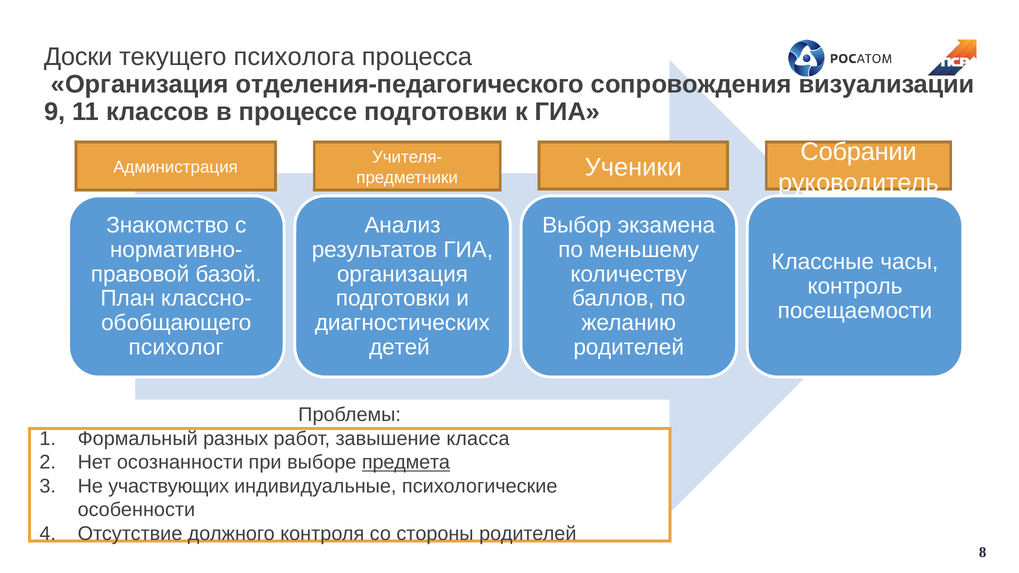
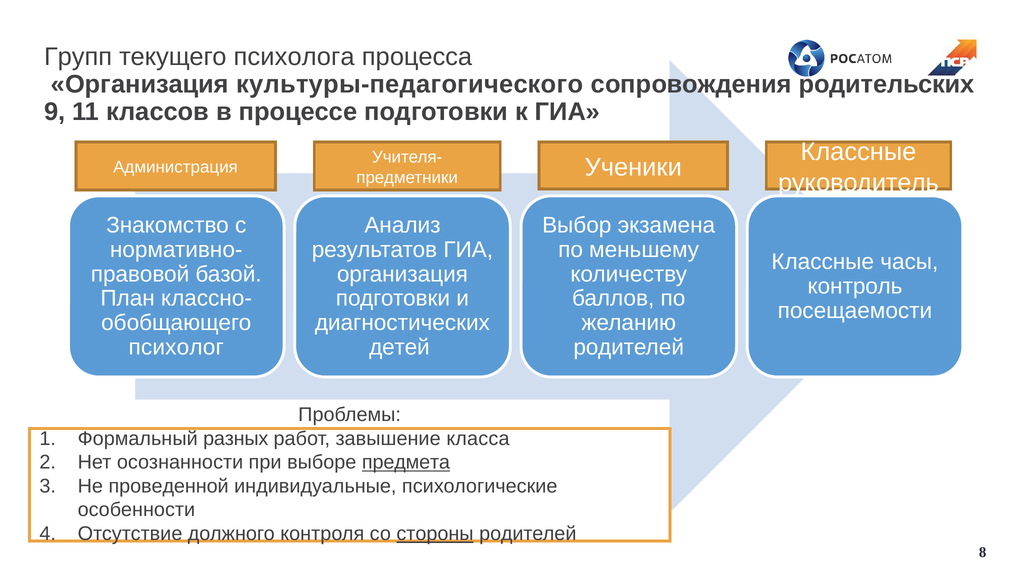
Доски: Доски -> Групп
отделения-педагогического: отделения-педагогического -> культуры-педагогического
визуализации: визуализации -> родительских
Собрании at (859, 152): Собрании -> Классные
участвующих: участвующих -> проведенной
стороны underline: none -> present
